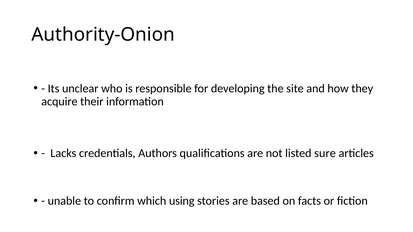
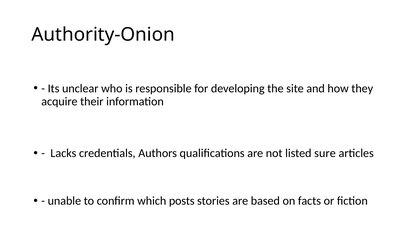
using: using -> posts
